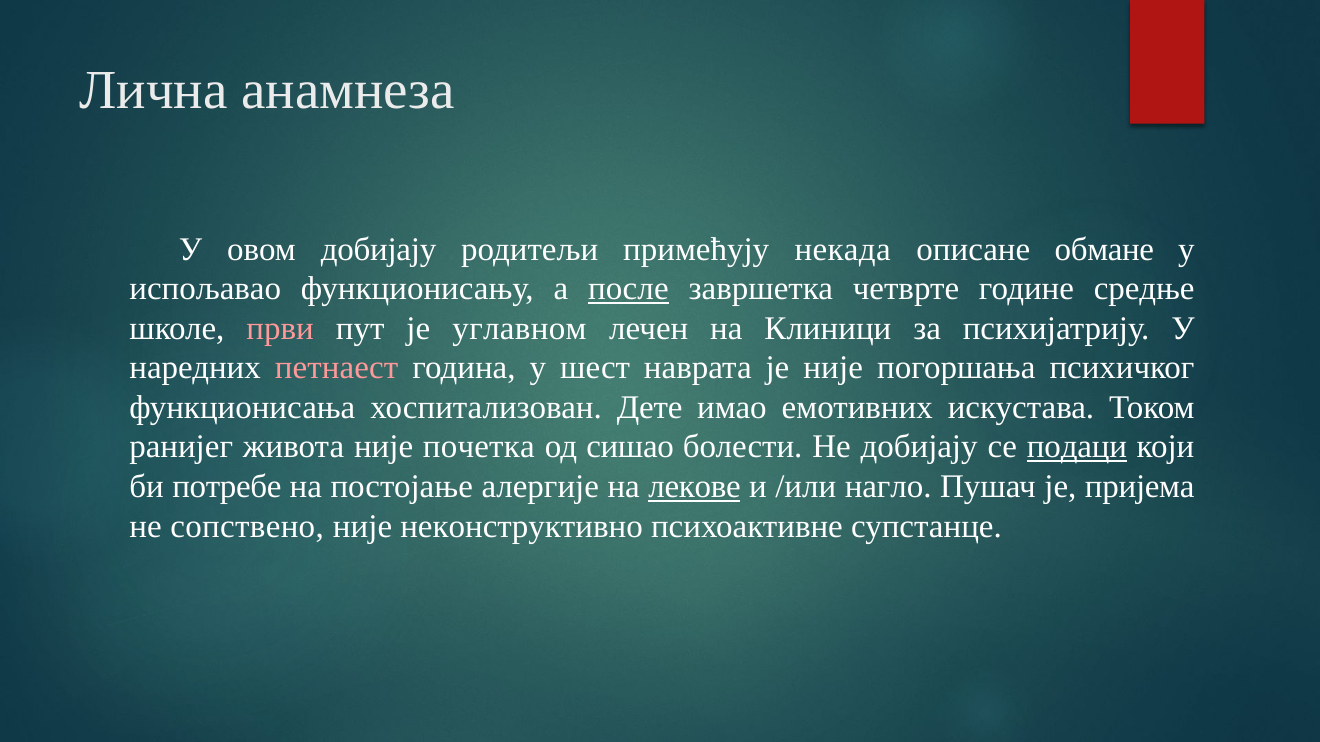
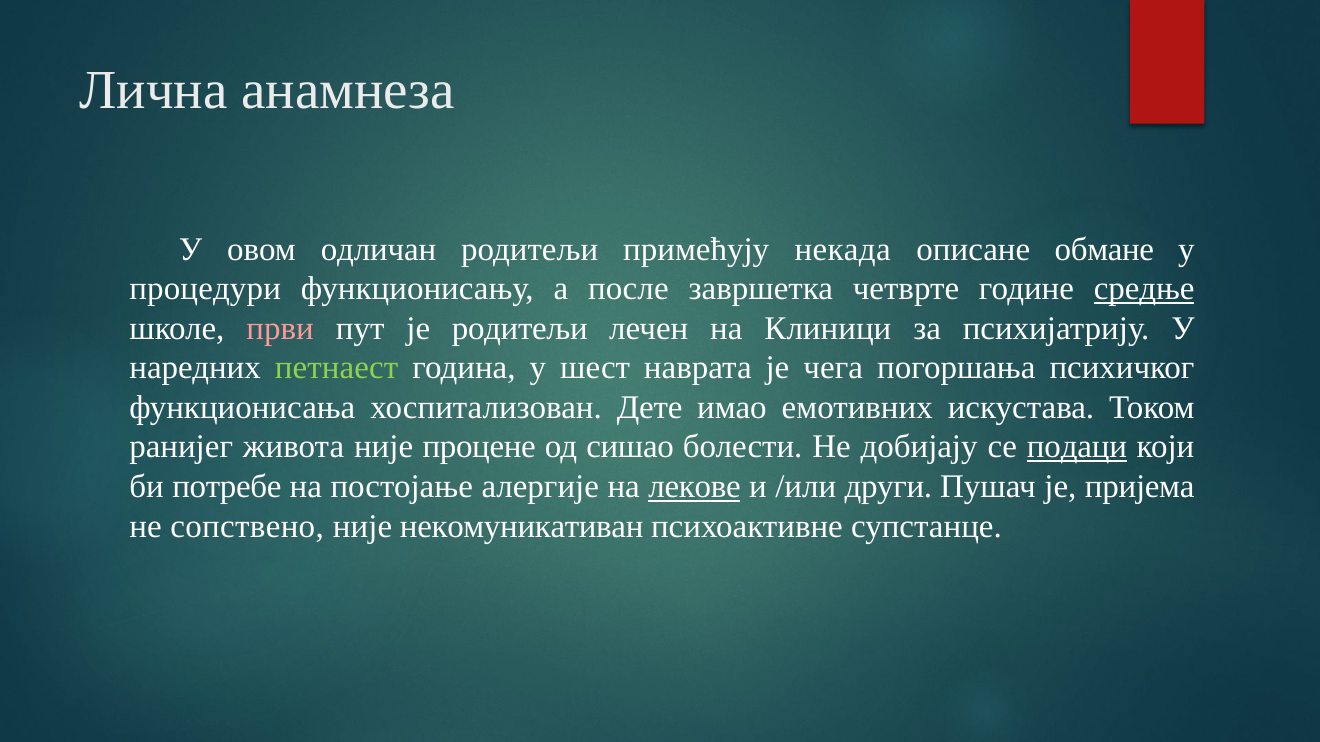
овом добијају: добијају -> одличан
испољавао: испољавао -> процедури
после underline: present -> none
средње underline: none -> present
је углавном: углавном -> родитељи
петнаест colour: pink -> light green
је није: није -> чега
почетка: почетка -> процене
нагло: нагло -> други
неконструктивно: неконструктивно -> некомуникативан
